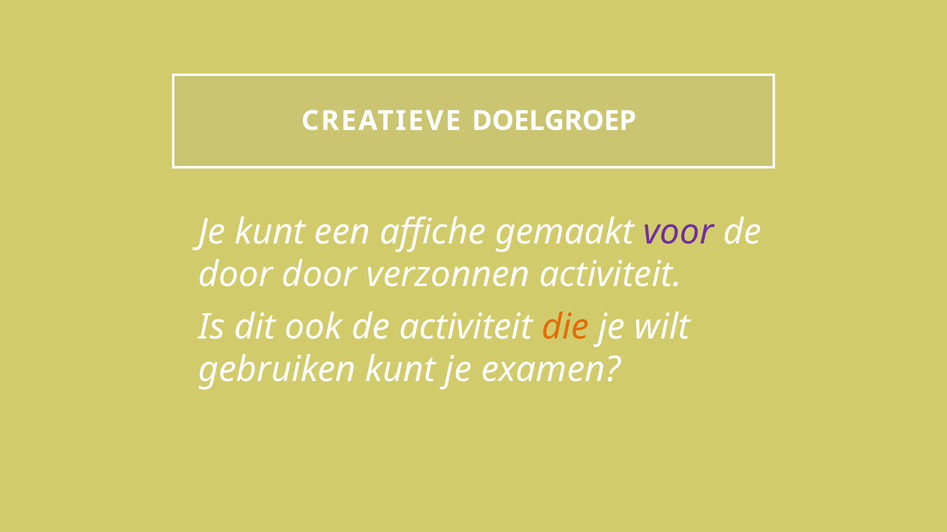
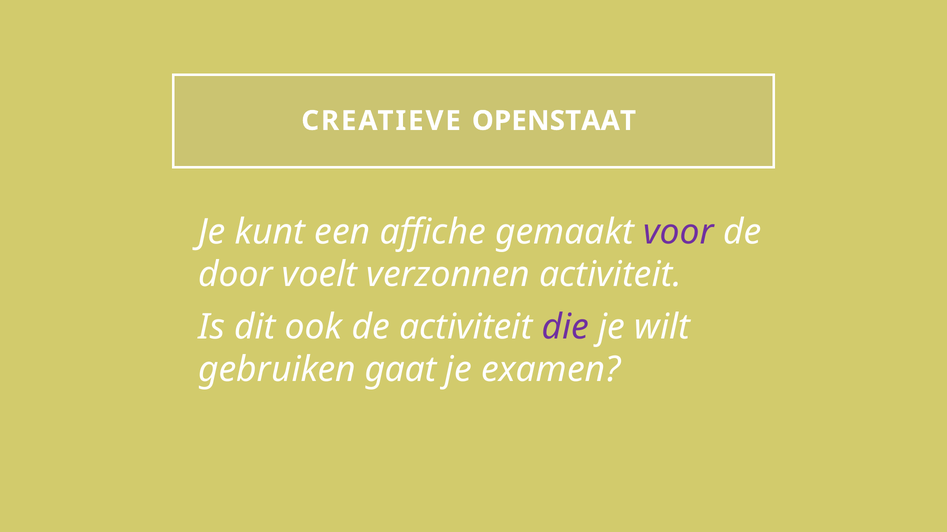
DOELGROEP: DOELGROEP -> OPENSTAAT
door door: door -> voelt
die colour: orange -> purple
gebruiken kunt: kunt -> gaat
